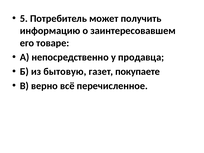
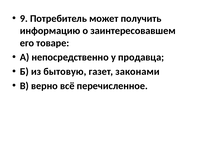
5: 5 -> 9
покупаете: покупаете -> законами
